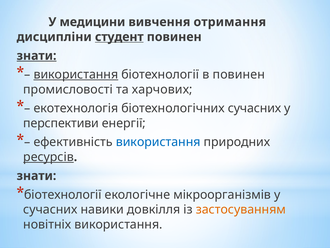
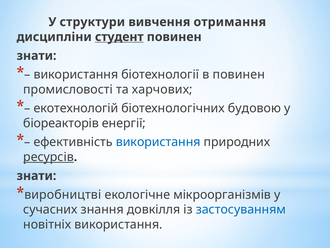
медицини: медицини -> структури
знати at (37, 56) underline: present -> none
використання at (76, 74) underline: present -> none
екотехнологія: екотехнологія -> екотехнологій
біотехнологічних сучасних: сучасних -> будовою
перспективи: перспективи -> біореакторів
біотехнології at (63, 194): біотехнології -> виробництві
навики: навики -> знання
застосуванням colour: orange -> blue
